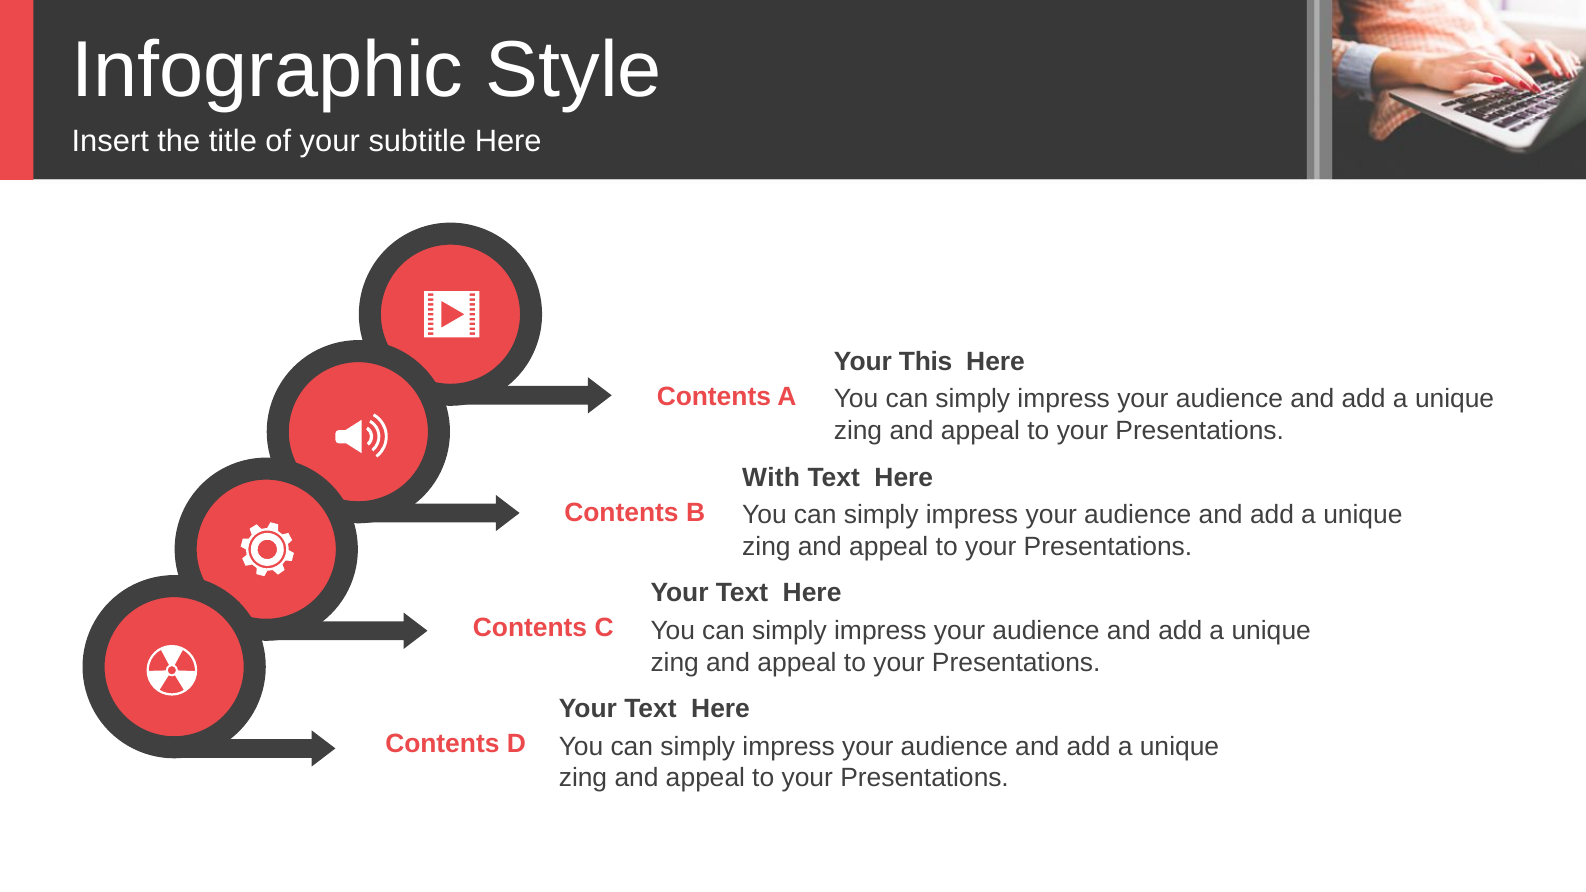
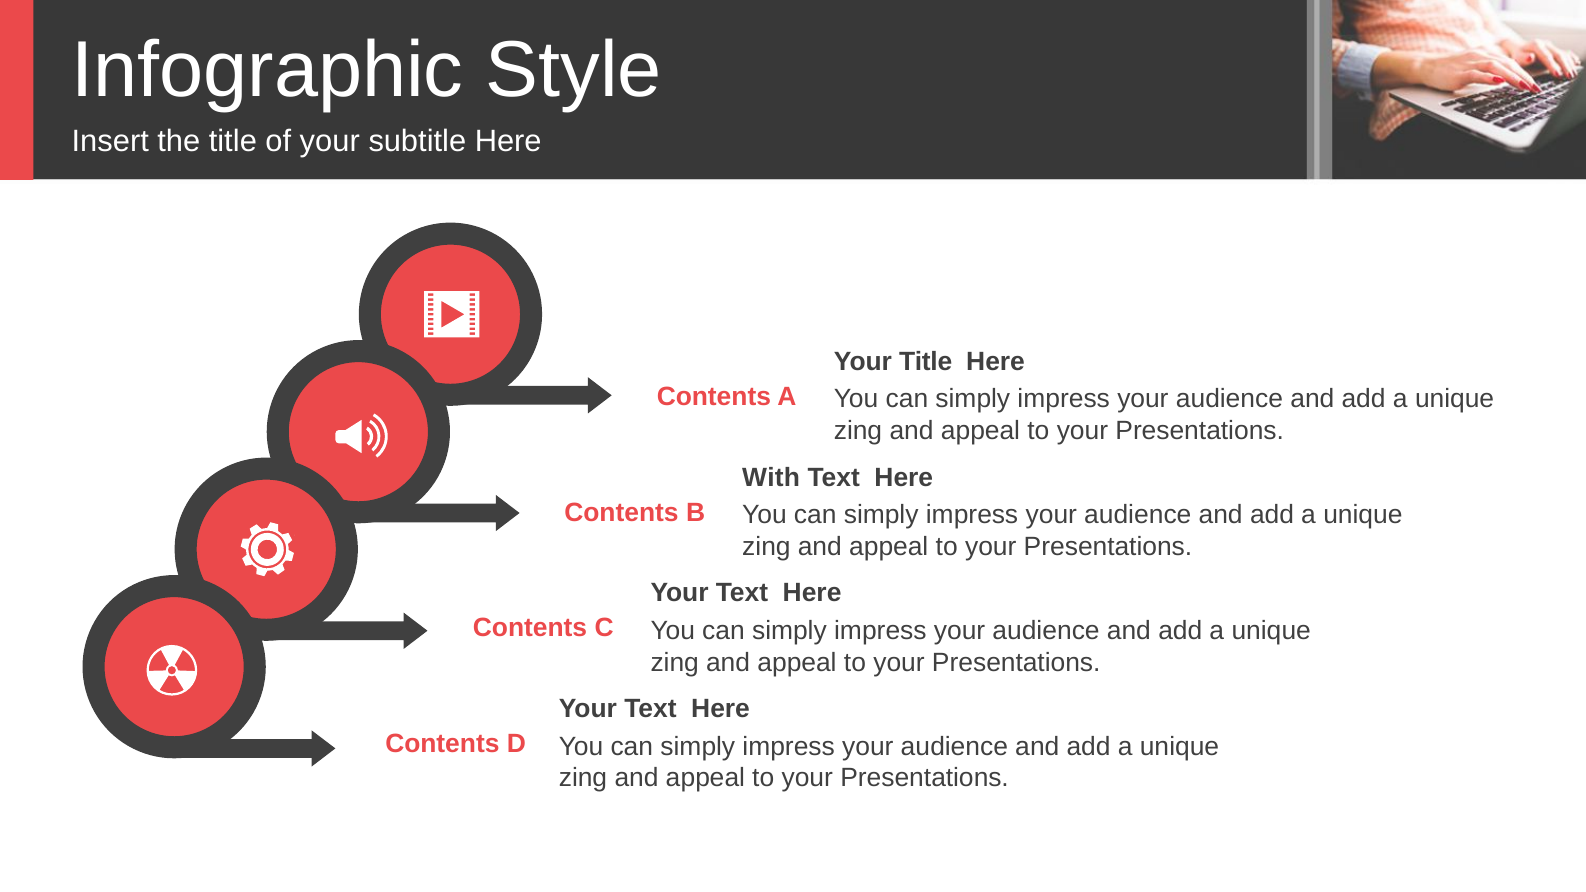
Your This: This -> Title
